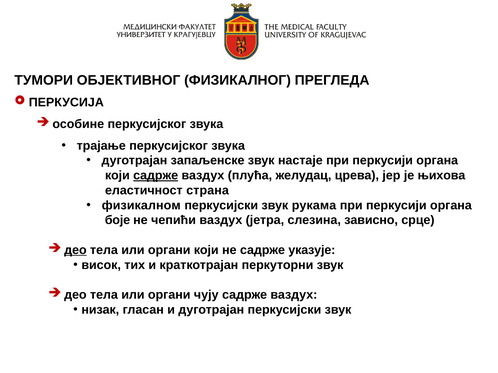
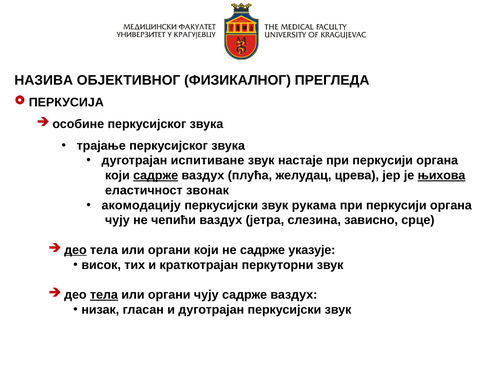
ТУМОРИ: ТУМОРИ -> НАЗИВА
запаљенске: запаљенске -> испитиване
њихова underline: none -> present
страна: страна -> звонак
физикалном: физикалном -> акомодацију
боје at (117, 221): боје -> чују
тела at (104, 295) underline: none -> present
